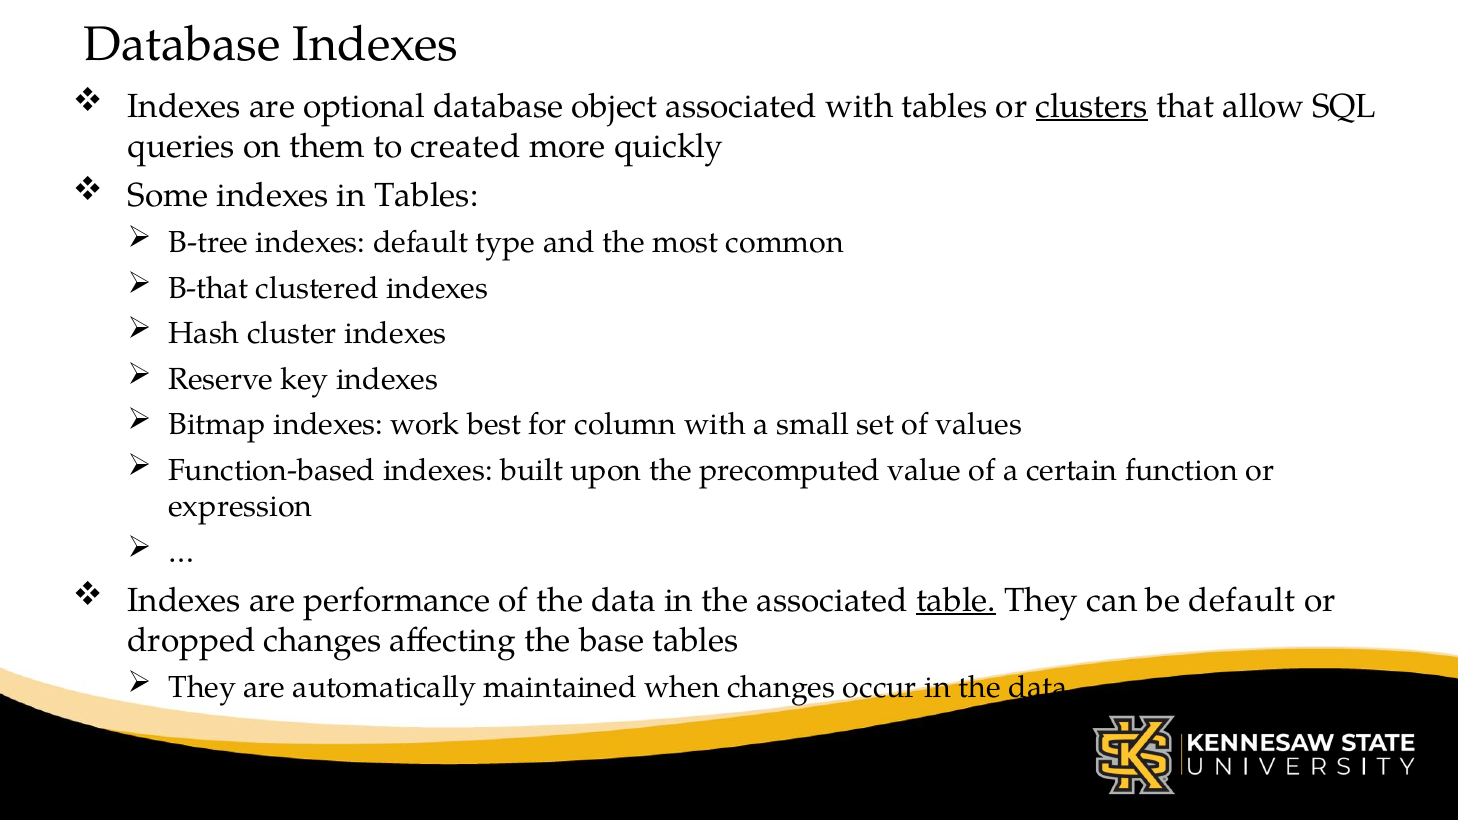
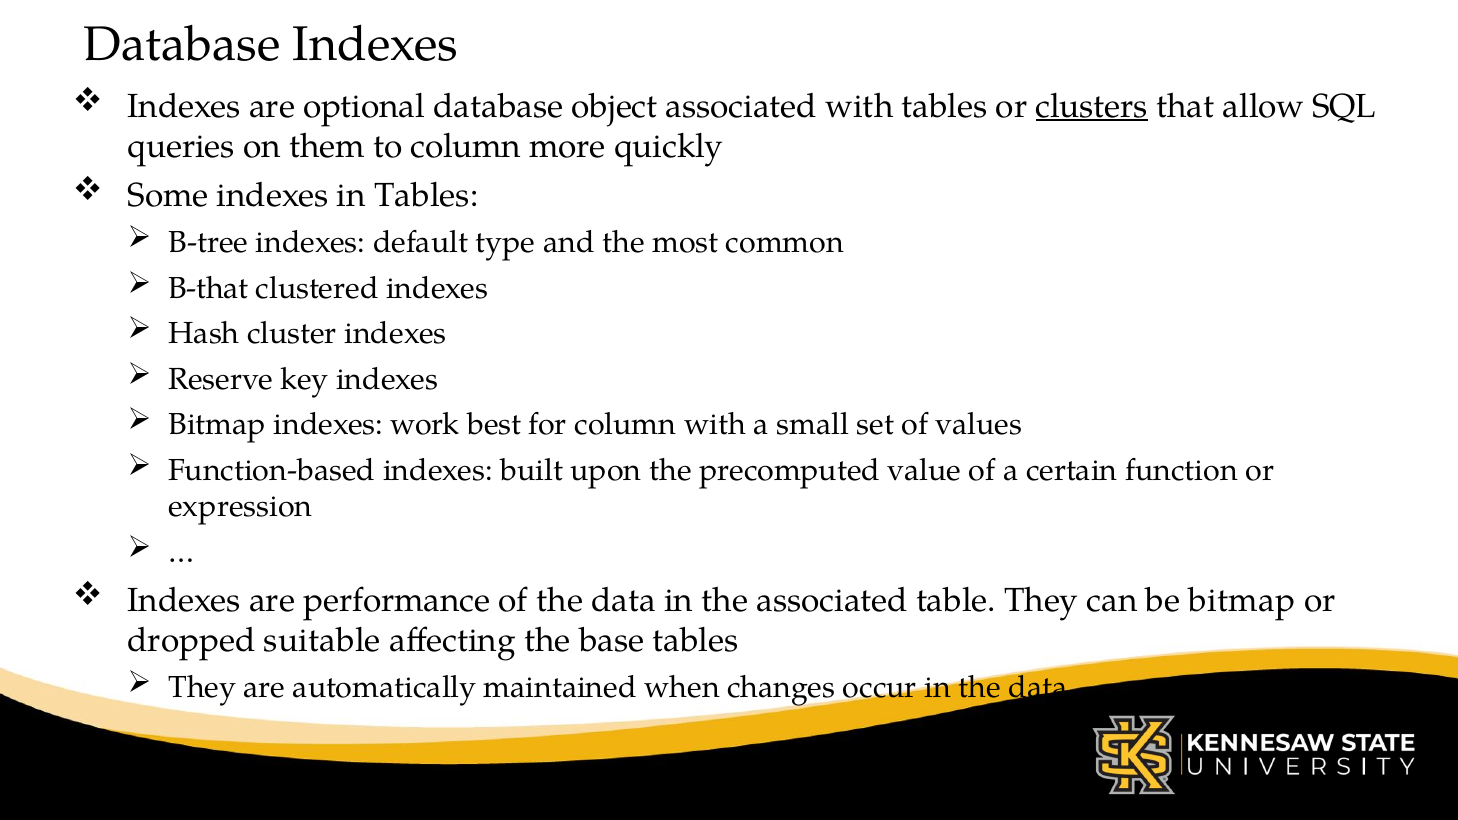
to created: created -> column
table underline: present -> none
be default: default -> bitmap
dropped changes: changes -> suitable
